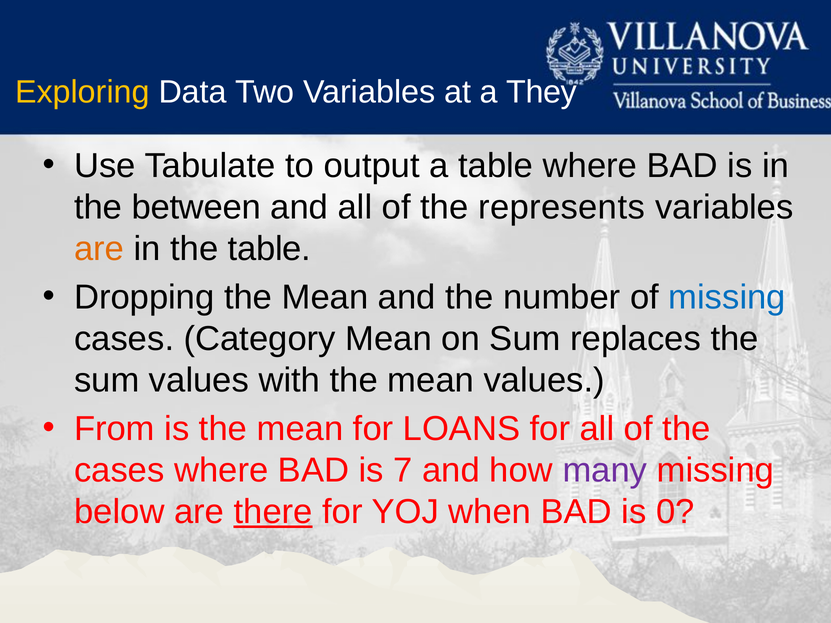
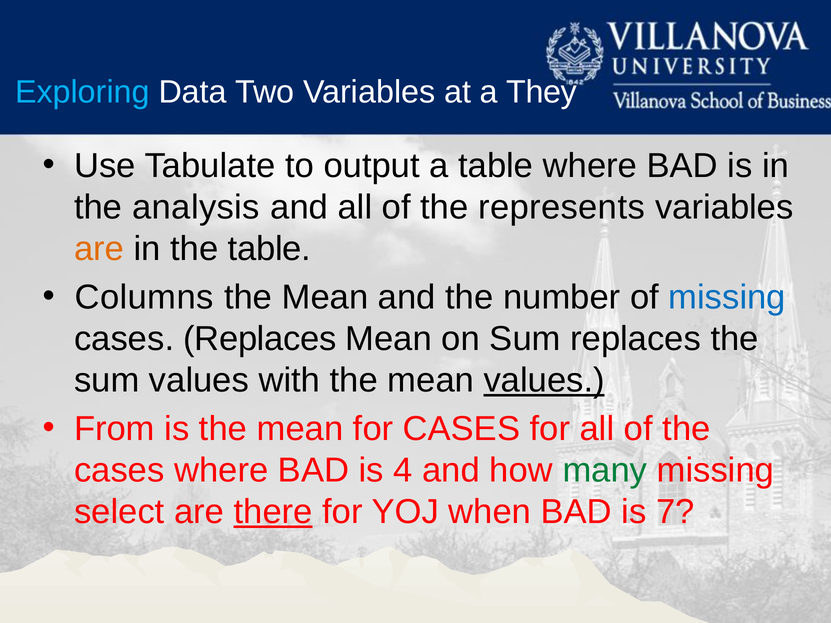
Exploring colour: yellow -> light blue
between: between -> analysis
Dropping: Dropping -> Columns
cases Category: Category -> Replaces
values at (544, 381) underline: none -> present
for LOANS: LOANS -> CASES
7: 7 -> 4
many colour: purple -> green
below: below -> select
0: 0 -> 7
